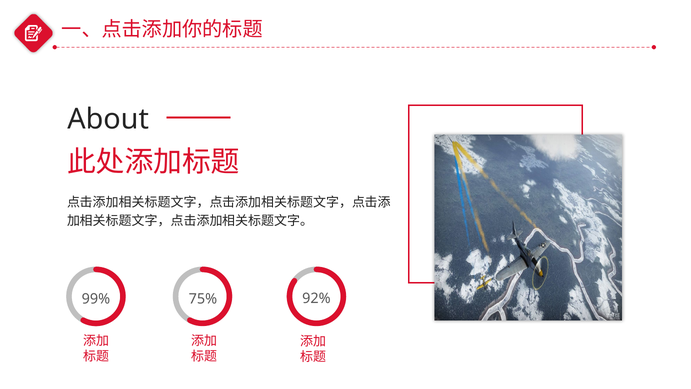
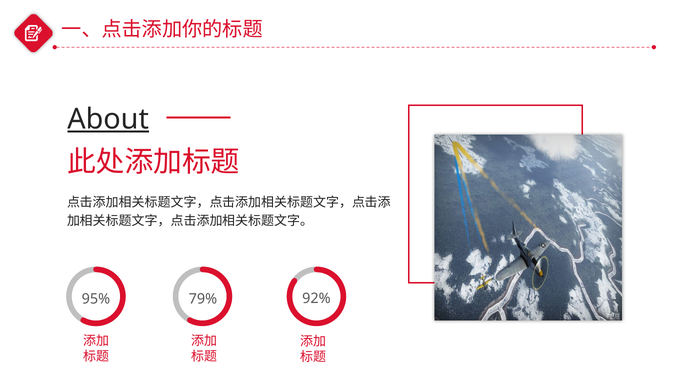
About underline: none -> present
99%: 99% -> 95%
75%: 75% -> 79%
